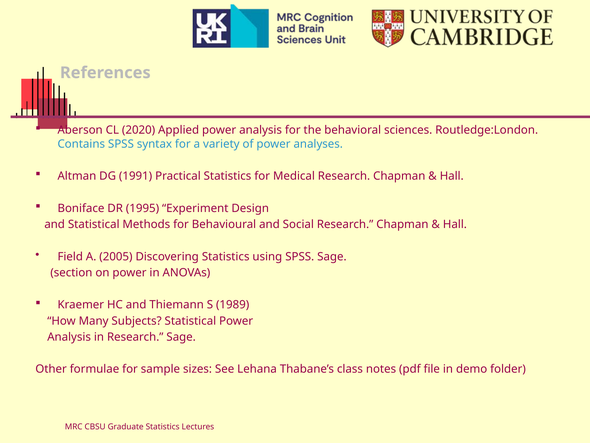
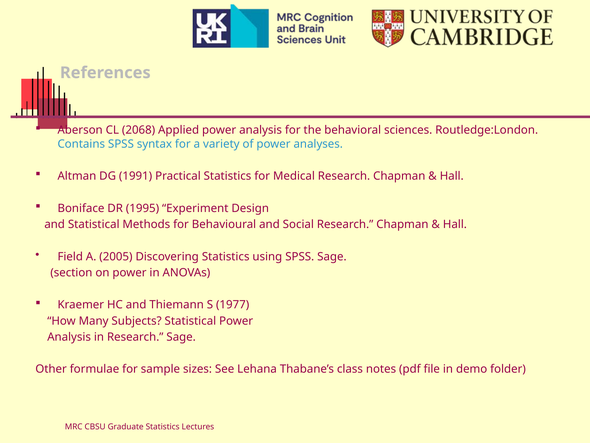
2020: 2020 -> 2068
1989: 1989 -> 1977
